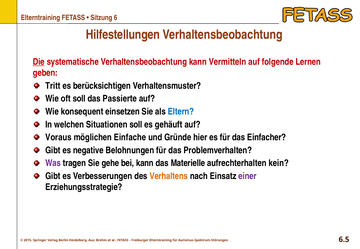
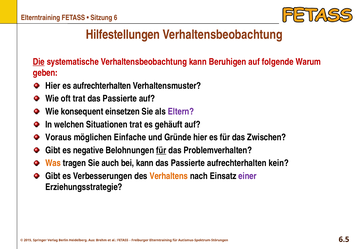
Vermitteln: Vermitteln -> Beruhigen
Lernen: Lernen -> Warum
Tritt at (53, 86): Tritt -> Hier
es berücksichtigen: berücksichtigen -> aufrechterhalten
oft soll: soll -> trat
Eltern colour: blue -> purple
Situationen soll: soll -> trat
Einfacher: Einfacher -> Zwischen
für at (161, 150) underline: none -> present
Was colour: purple -> orange
gehe: gehe -> auch
Materielle at (188, 163): Materielle -> Passierte
